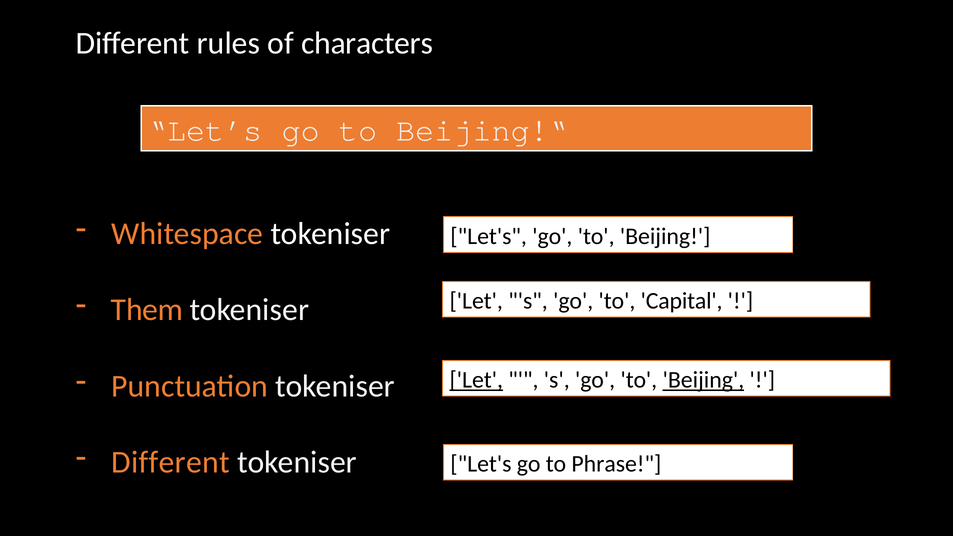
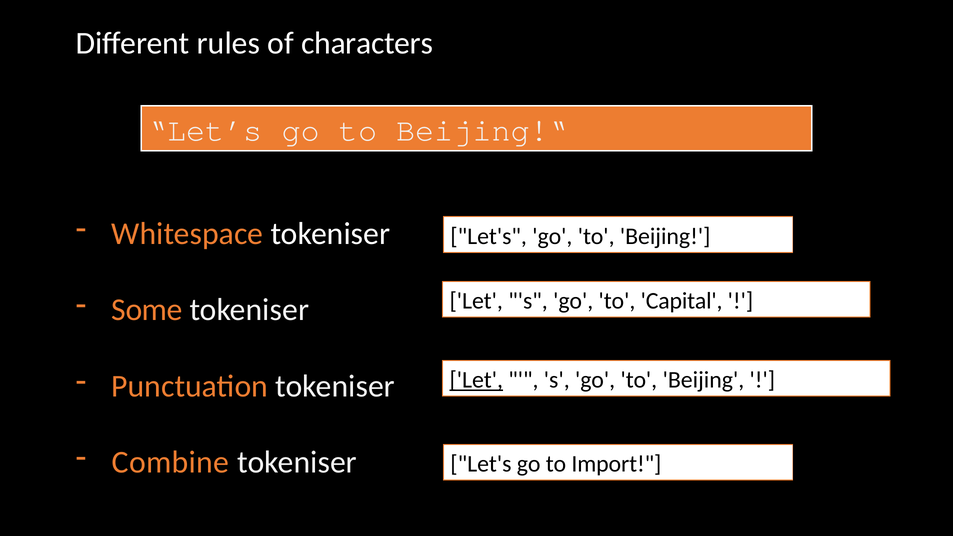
Them: Them -> Some
Beijing at (703, 380) underline: present -> none
Different at (171, 463): Different -> Combine
Phrase: Phrase -> Import
